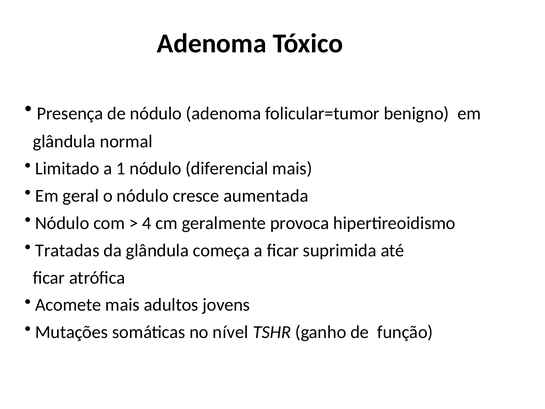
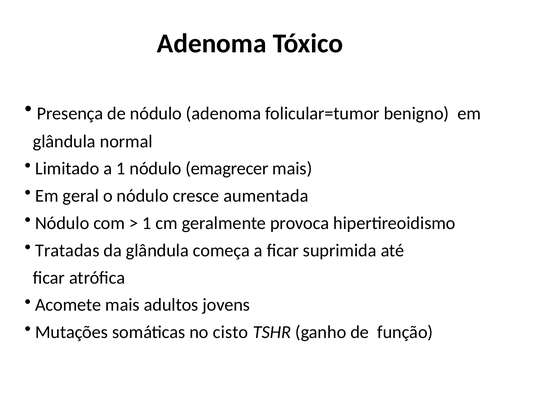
diferencial: diferencial -> emagrecer
4 at (147, 223): 4 -> 1
nível: nível -> cisto
